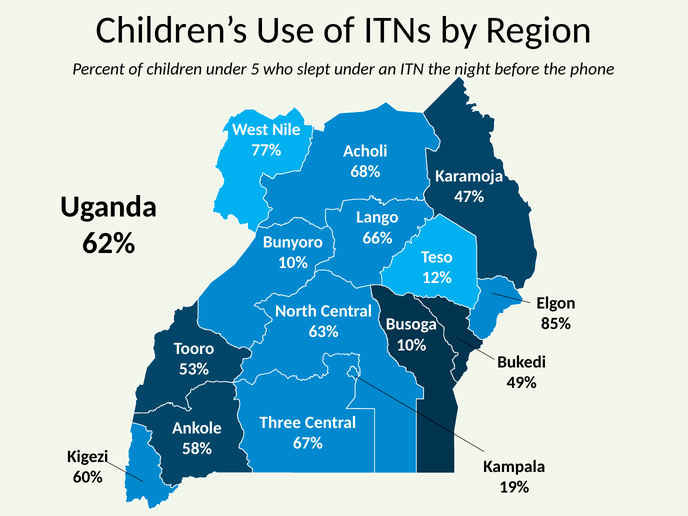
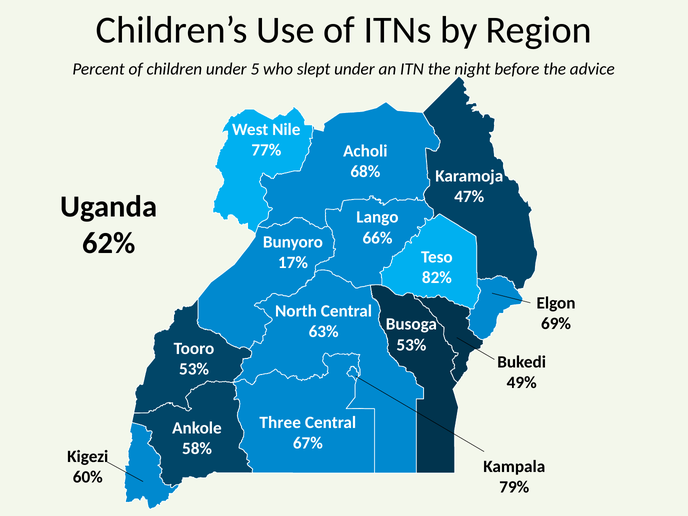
phone: phone -> advice
10% at (293, 263): 10% -> 17%
12%: 12% -> 82%
85%: 85% -> 69%
10% at (411, 345): 10% -> 53%
19%: 19% -> 79%
